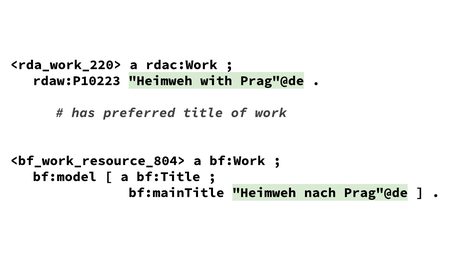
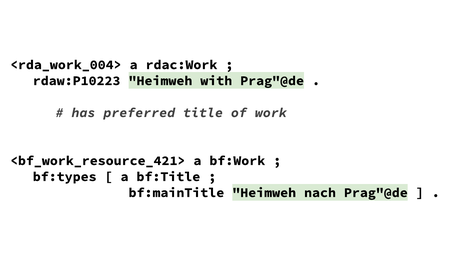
<rda_work_220>: <rda_work_220> -> <rda_work_004>
<bf_work_resource_804>: <bf_work_resource_804> -> <bf_work_resource_421>
bf:model: bf:model -> bf:types
